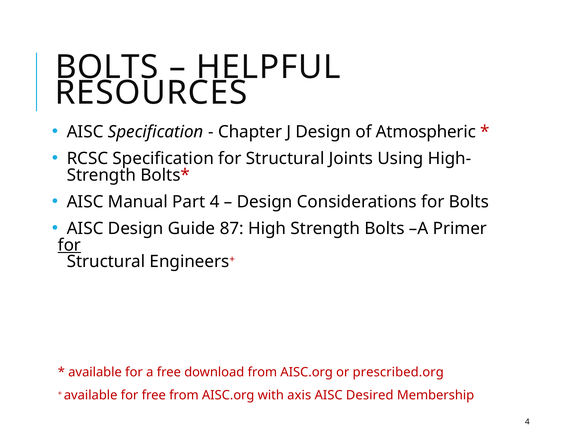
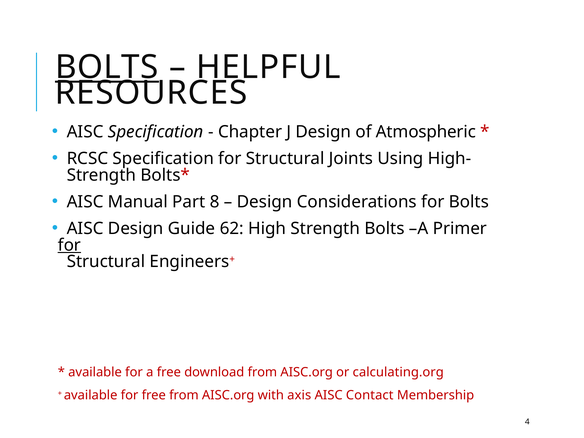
BOLTS at (107, 67) underline: none -> present
Part 4: 4 -> 8
87: 87 -> 62
prescribed.org: prescribed.org -> calculating.org
Desired: Desired -> Contact
